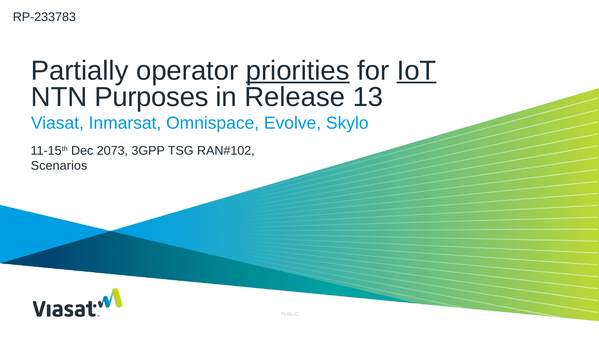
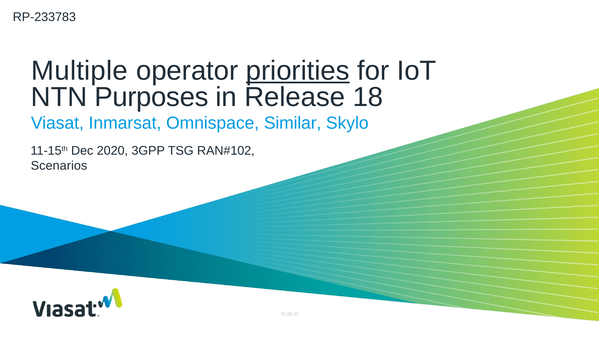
Partially: Partially -> Multiple
IoT underline: present -> none
13: 13 -> 18
Evolve: Evolve -> Similar
2073: 2073 -> 2020
